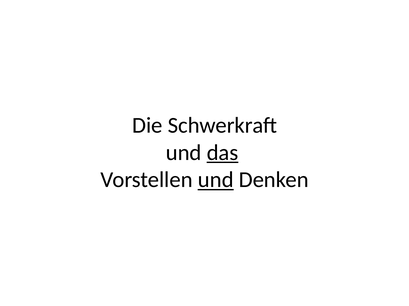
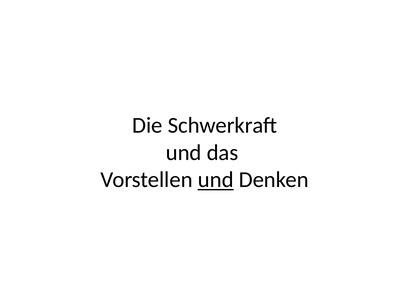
das underline: present -> none
